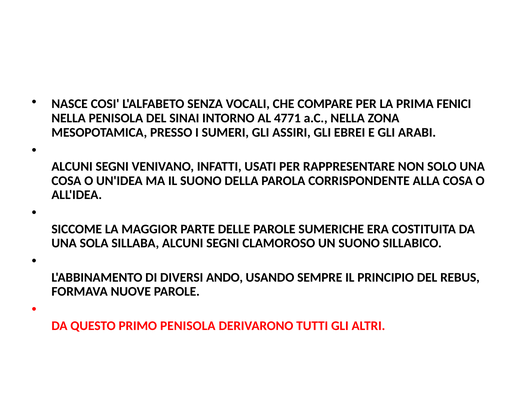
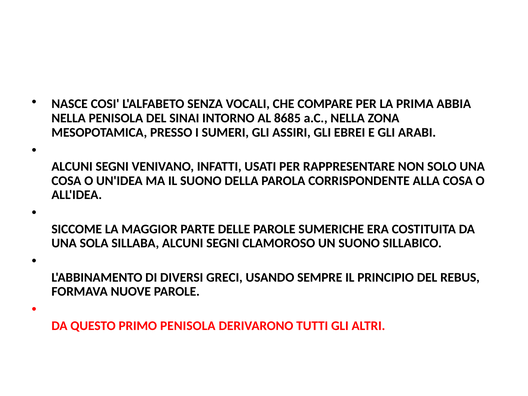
FENICI: FENICI -> ABBIA
4771: 4771 -> 8685
ANDO: ANDO -> GRECI
